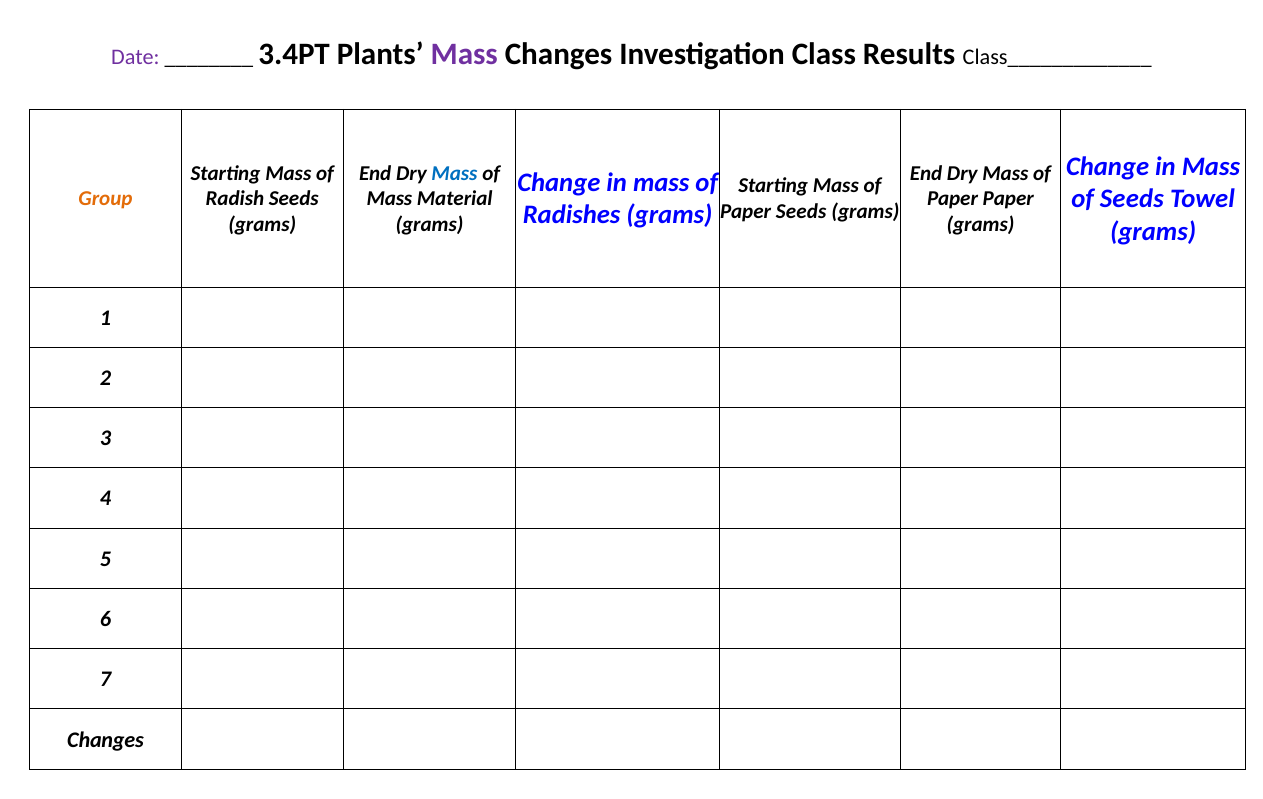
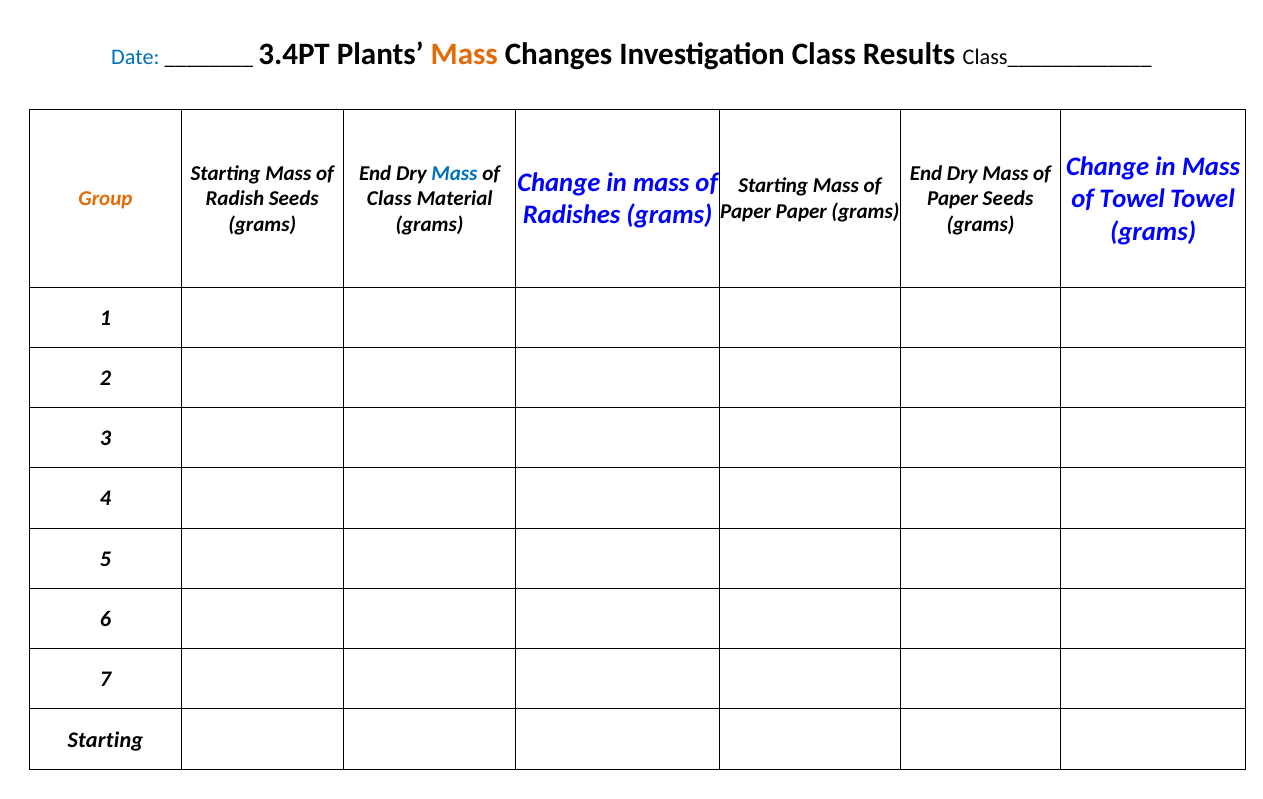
Date colour: purple -> blue
Mass at (464, 55) colour: purple -> orange
of Seeds: Seeds -> Towel
Mass at (389, 199): Mass -> Class
Paper Paper: Paper -> Seeds
Paper Seeds: Seeds -> Paper
Changes at (106, 739): Changes -> Starting
